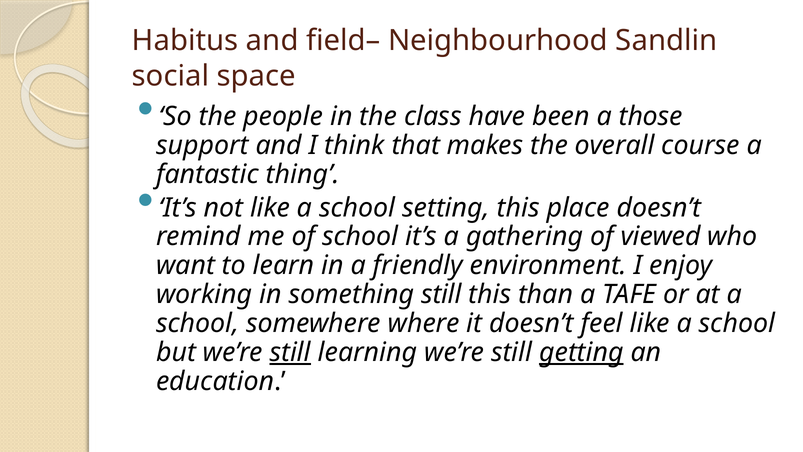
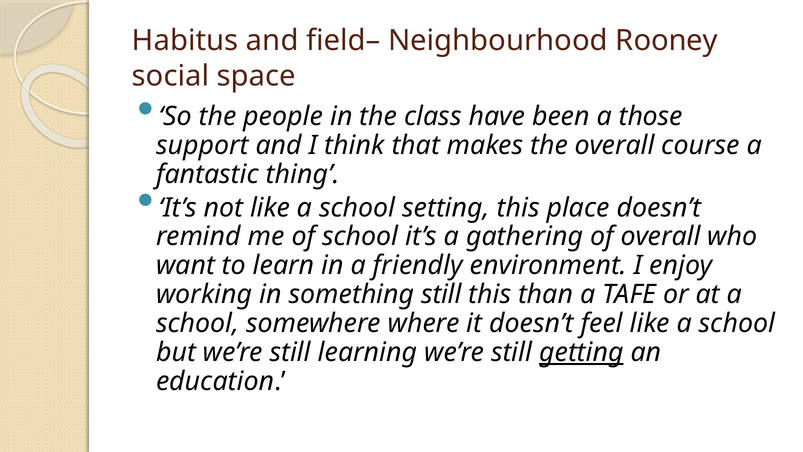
Sandlin: Sandlin -> Rooney
of viewed: viewed -> overall
still at (290, 352) underline: present -> none
